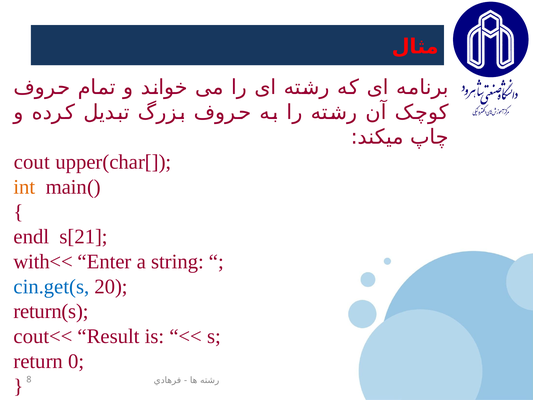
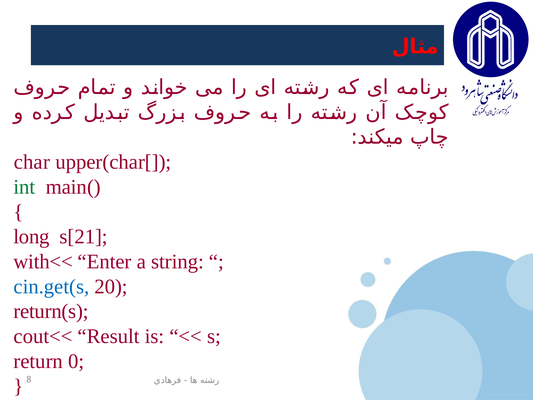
cout: cout -> char
int colour: orange -> green
endl: endl -> long
